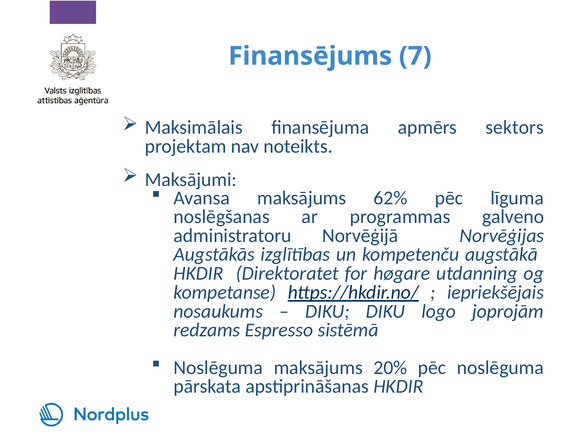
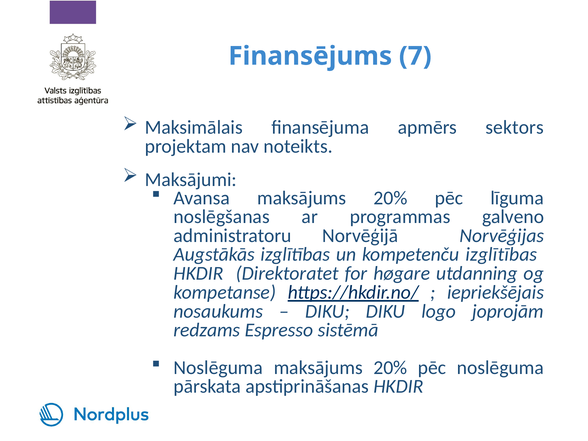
Avansa maksājums 62%: 62% -> 20%
kompetenču augstākā: augstākā -> izglītības
